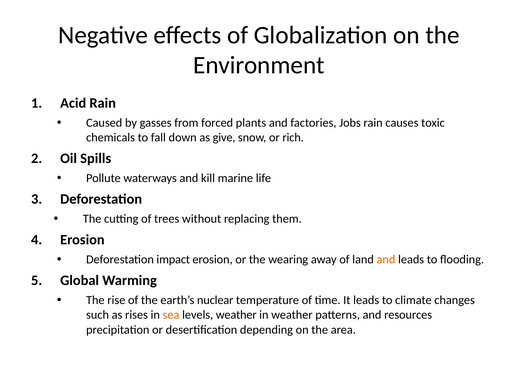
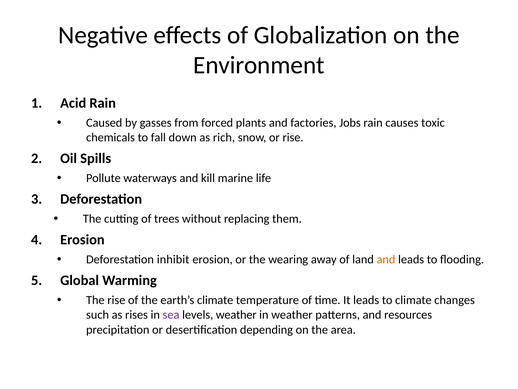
give: give -> rich
or rich: rich -> rise
impact: impact -> inhibit
earth’s nuclear: nuclear -> climate
sea colour: orange -> purple
